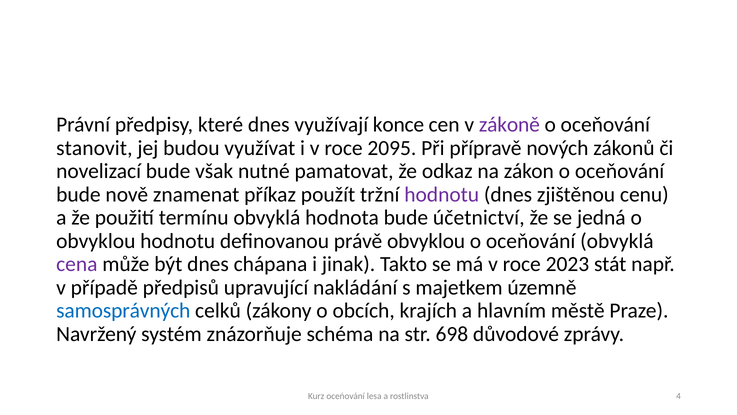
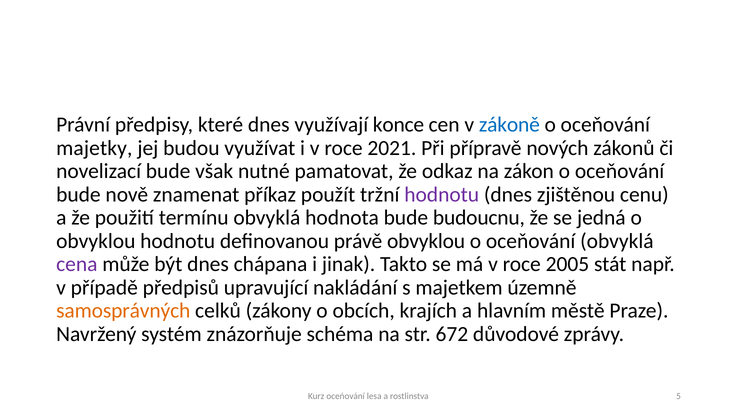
zákoně colour: purple -> blue
stanovit: stanovit -> majetky
2095: 2095 -> 2021
účetnictví: účetnictví -> budoucnu
2023: 2023 -> 2005
samosprávných colour: blue -> orange
698: 698 -> 672
4: 4 -> 5
